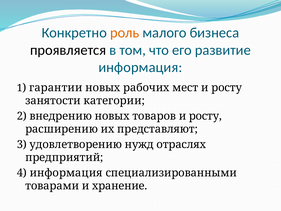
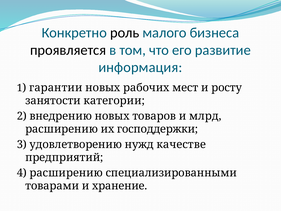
роль colour: orange -> black
товаров и росту: росту -> млрд
представляют: представляют -> господдержки
отраслях: отраслях -> качестве
4 информация: информация -> расширению
